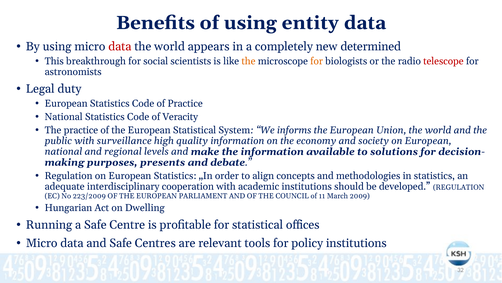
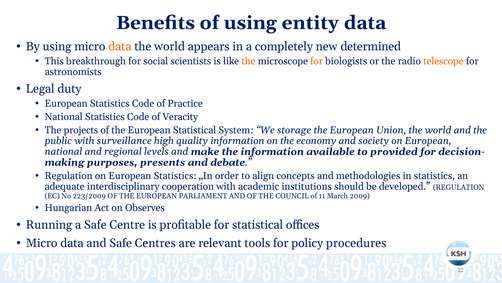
data at (120, 46) colour: red -> orange
telescope colour: red -> orange
The practice: practice -> projects
informs: informs -> storage
solutions: solutions -> provided
Dwelling: Dwelling -> Observes
policy institutions: institutions -> procedures
